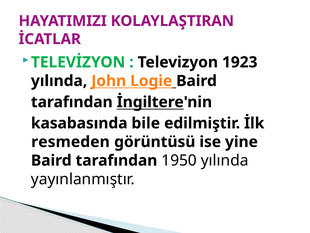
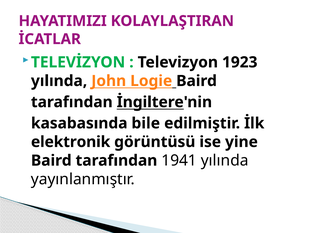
resmeden: resmeden -> elektronik
1950: 1950 -> 1941
